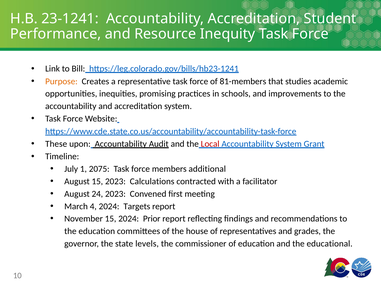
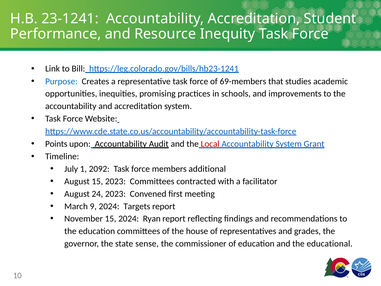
Purpose colour: orange -> blue
81-members: 81-members -> 69-members
These: These -> Points
2075: 2075 -> 2092
2023 Calculations: Calculations -> Committees
4: 4 -> 9
Prior: Prior -> Ryan
levels: levels -> sense
